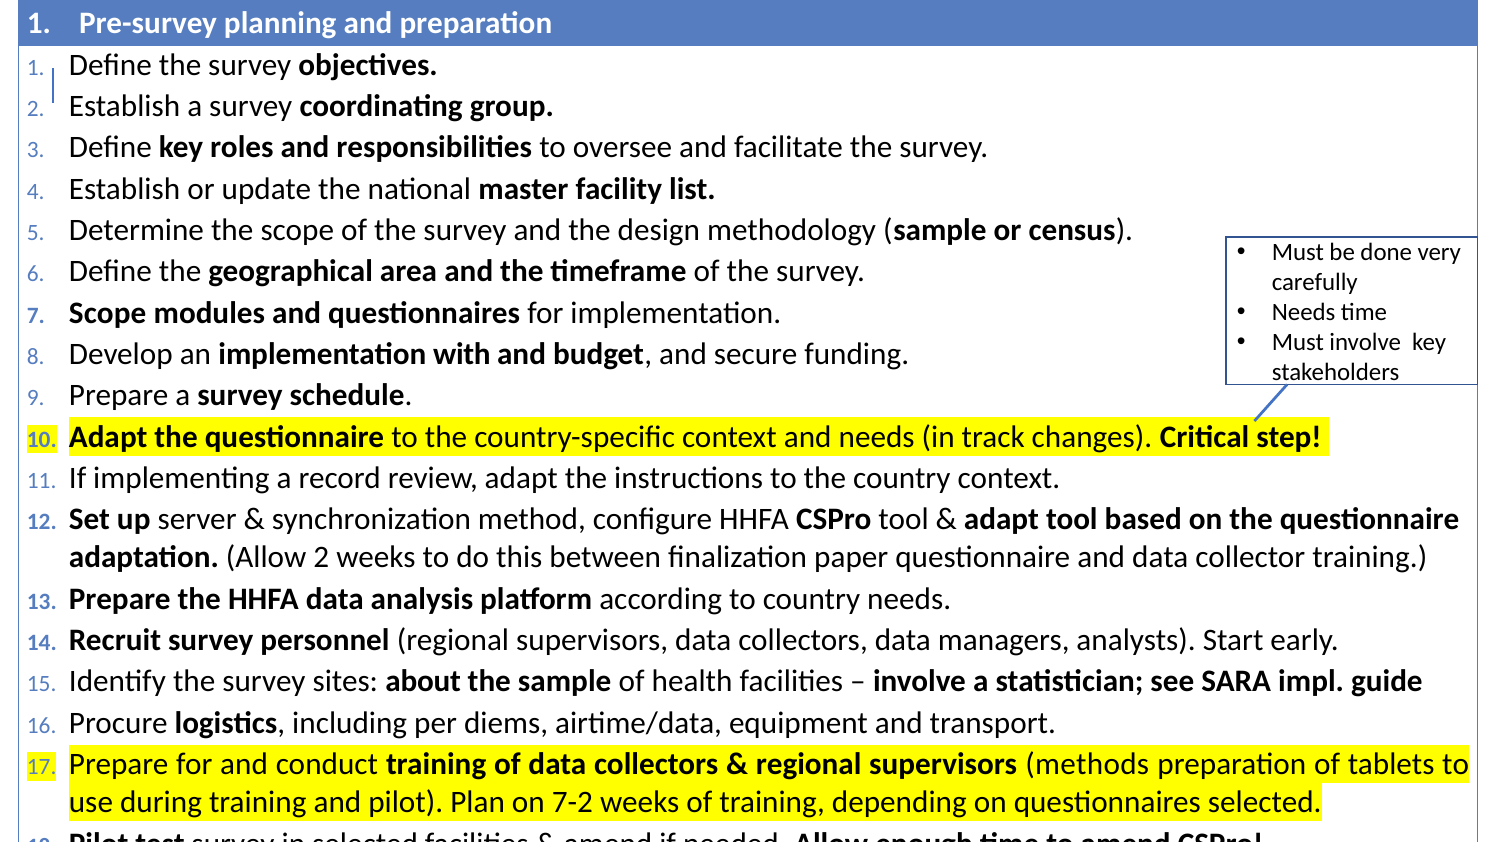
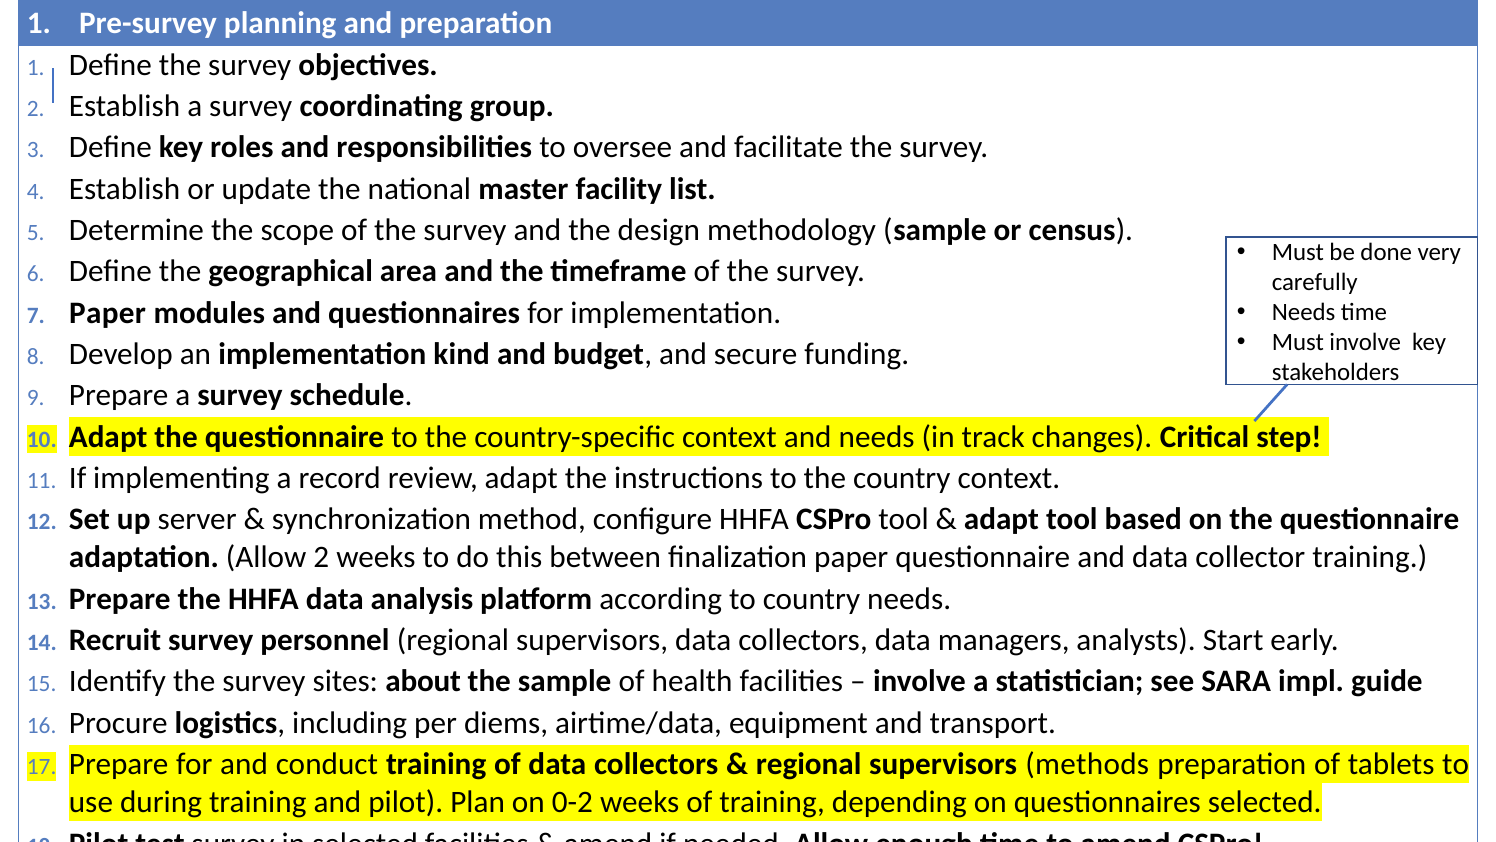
Scope at (108, 313): Scope -> Paper
with: with -> kind
7-2: 7-2 -> 0-2
